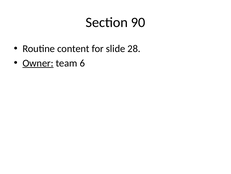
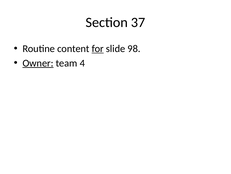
90: 90 -> 37
for underline: none -> present
28: 28 -> 98
6: 6 -> 4
